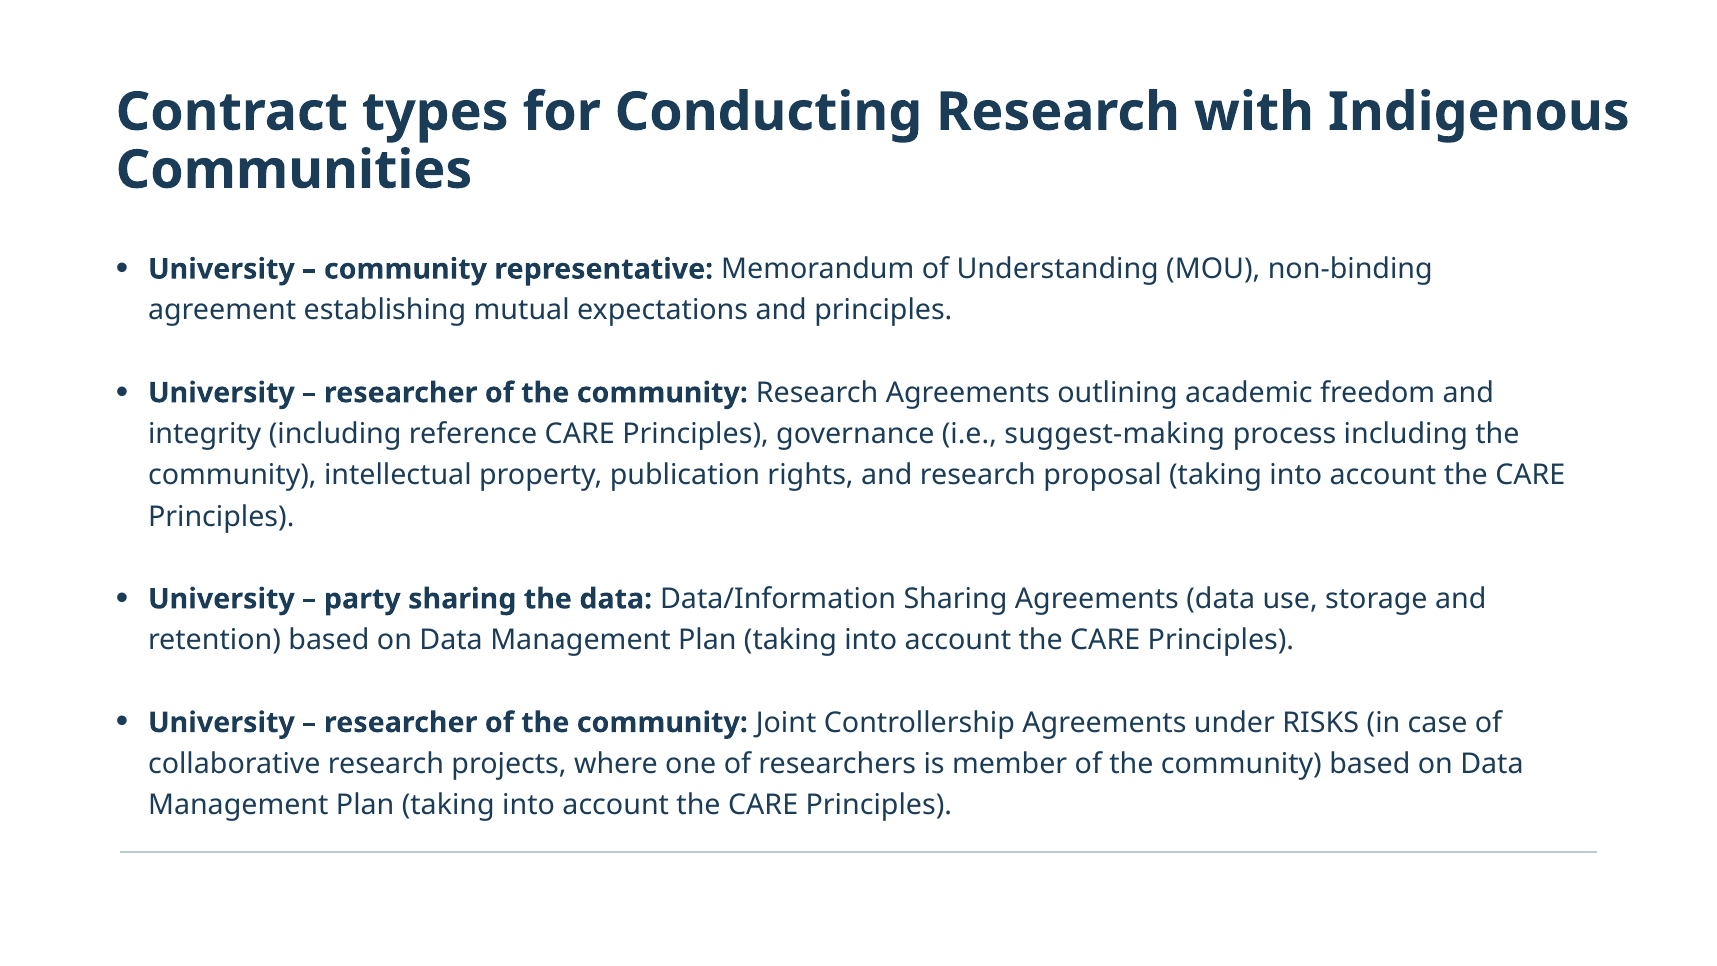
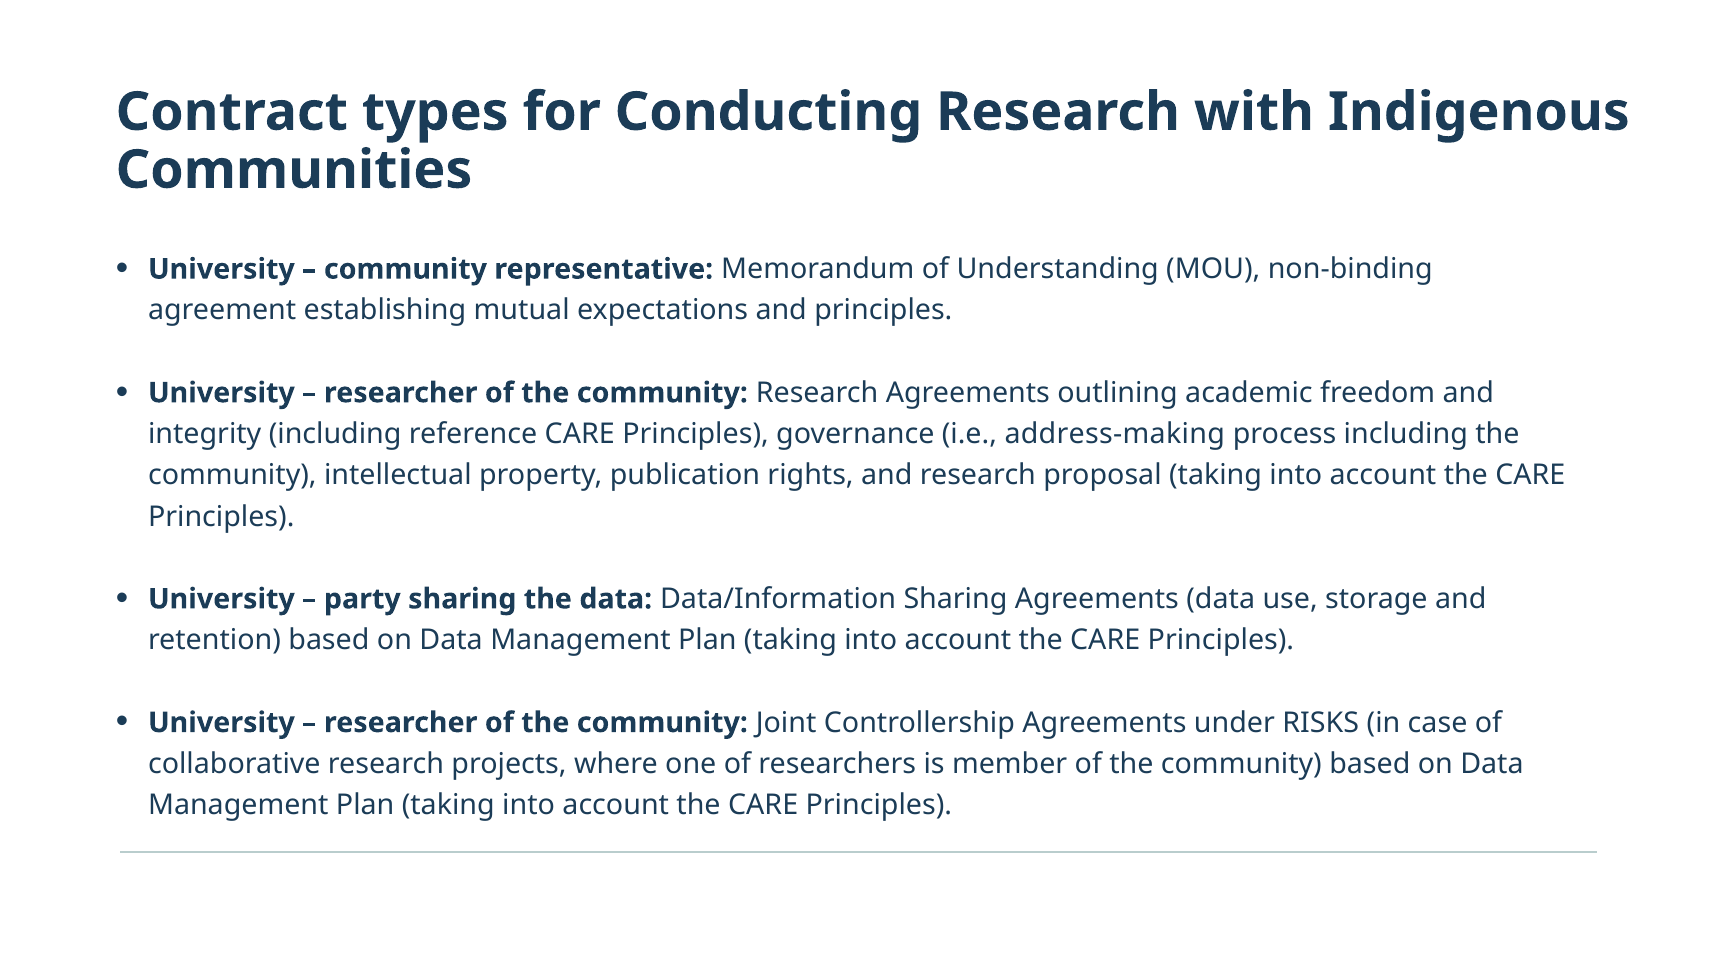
suggest-making: suggest-making -> address-making
